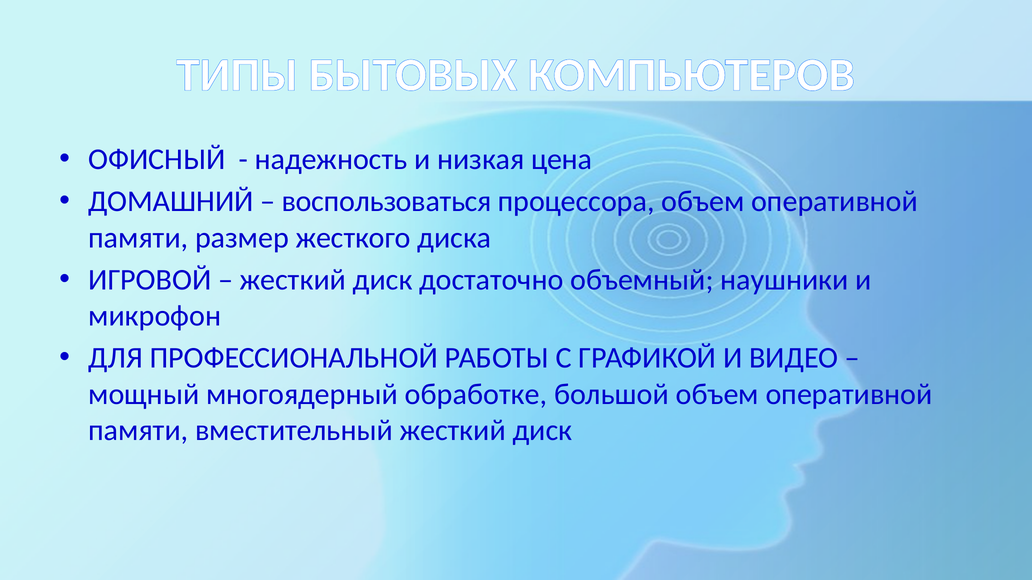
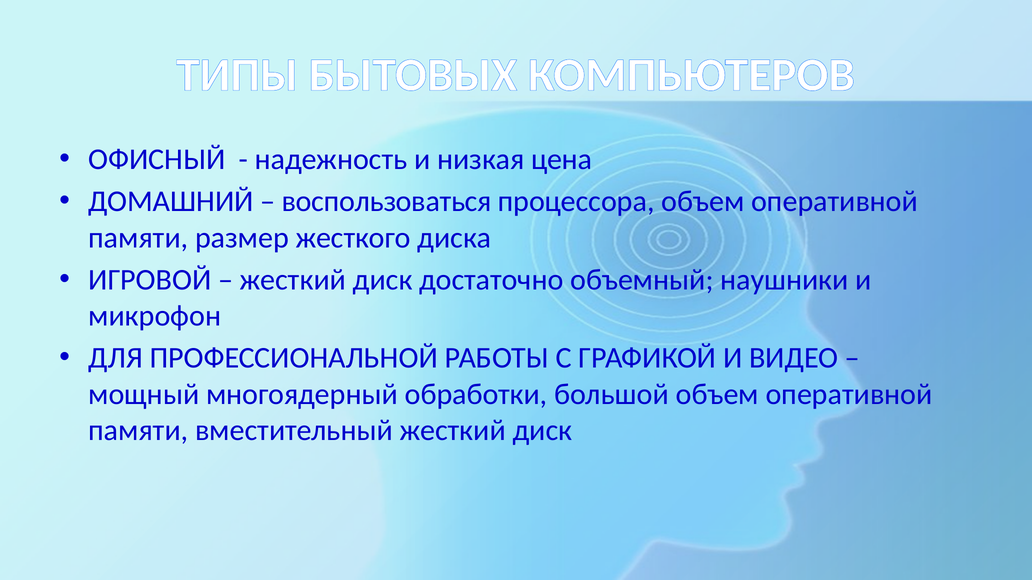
обработке: обработке -> обработки
